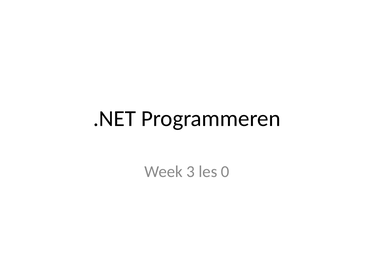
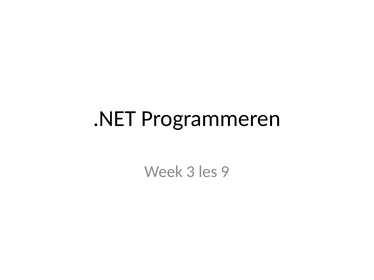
0: 0 -> 9
